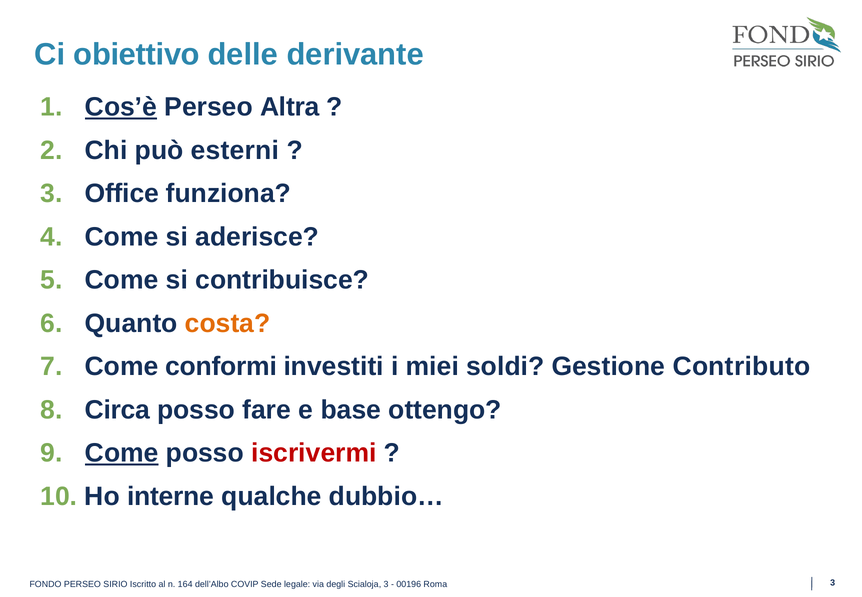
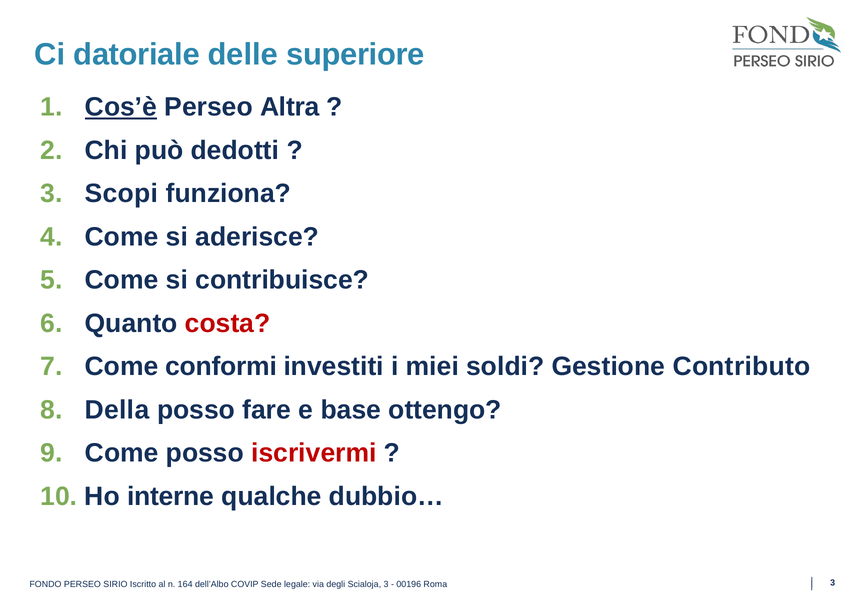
obiettivo: obiettivo -> datoriale
derivante: derivante -> superiore
esterni: esterni -> dedotti
Office: Office -> Scopi
costa colour: orange -> red
Circa: Circa -> Della
Come at (122, 453) underline: present -> none
